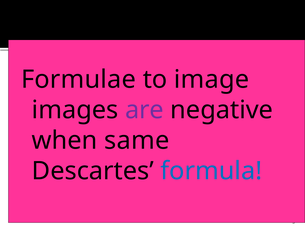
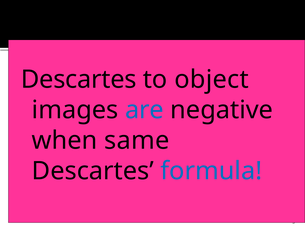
Formulae at (79, 79): Formulae -> Descartes
image: image -> object
are colour: purple -> blue
